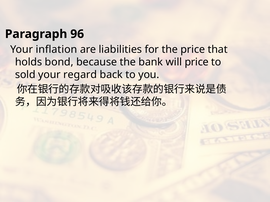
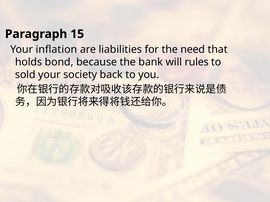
96: 96 -> 15
the price: price -> need
will price: price -> rules
regard: regard -> society
